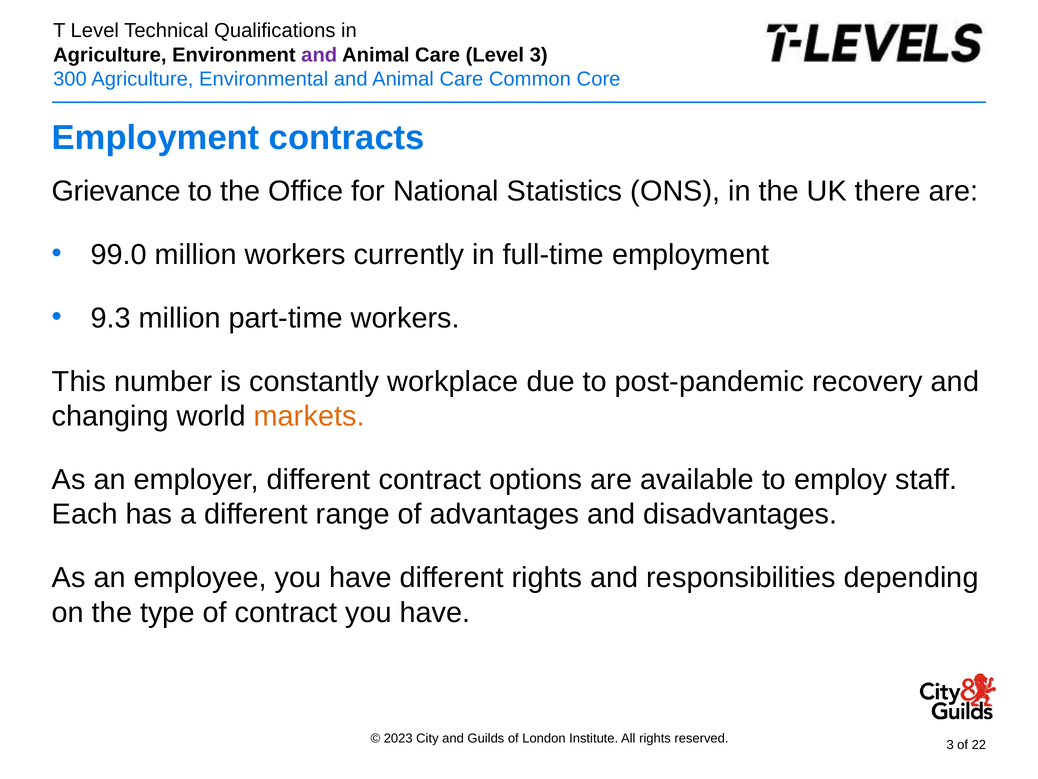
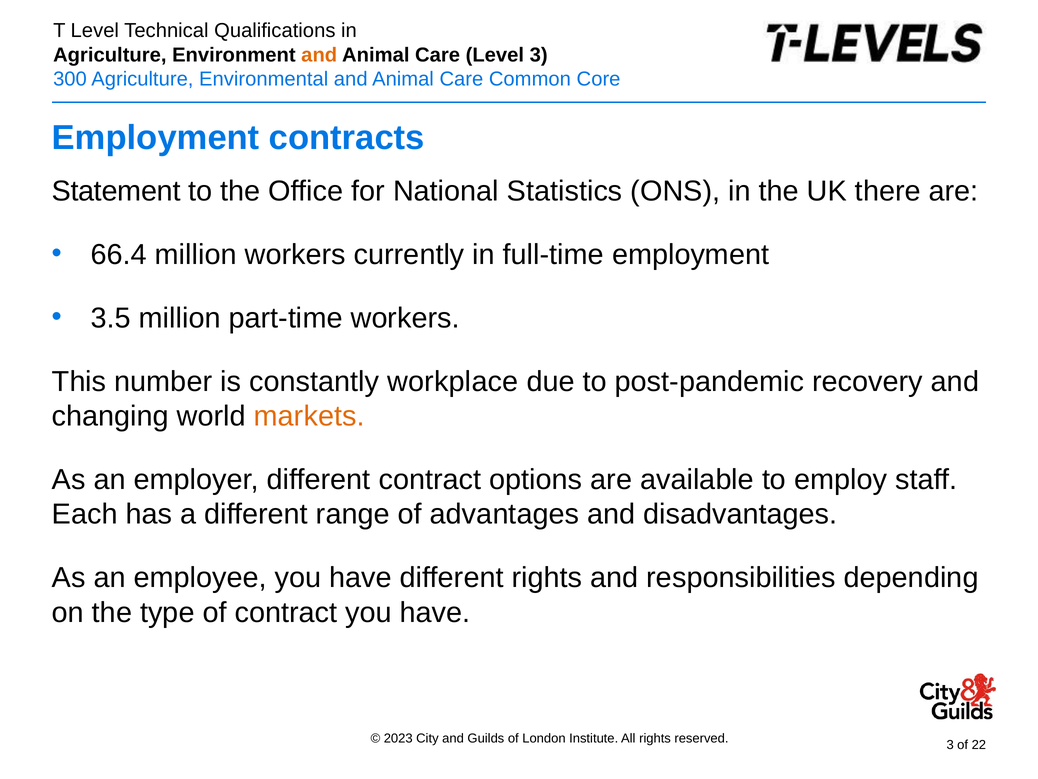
and at (319, 55) colour: purple -> orange
Grievance: Grievance -> Statement
99.0: 99.0 -> 66.4
9.3: 9.3 -> 3.5
